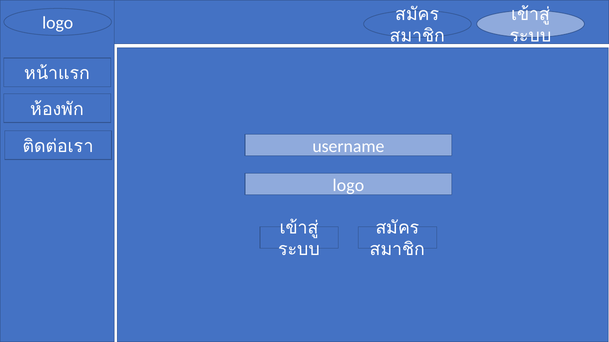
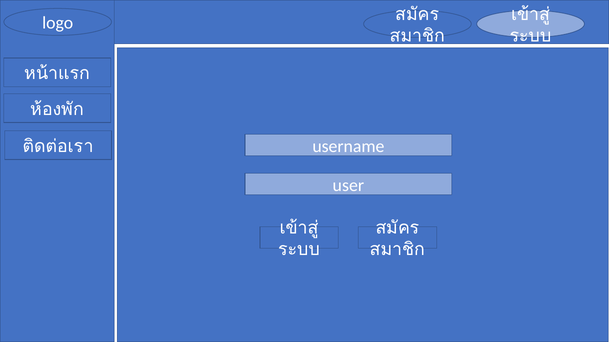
logo at (348, 186): logo -> user
